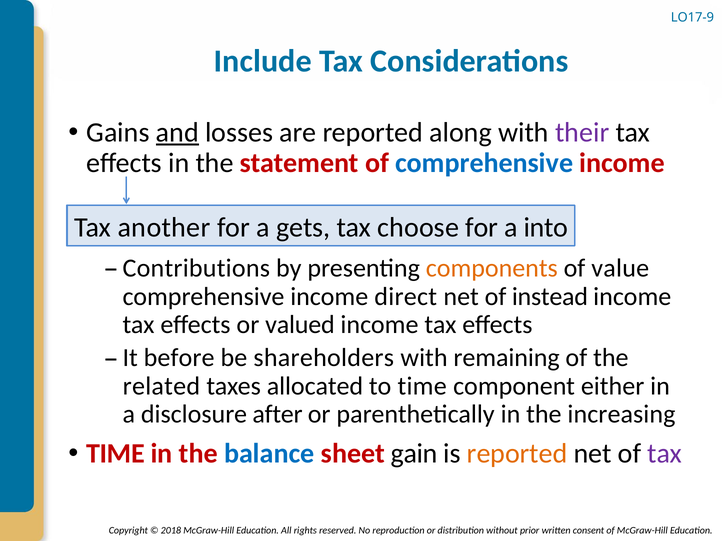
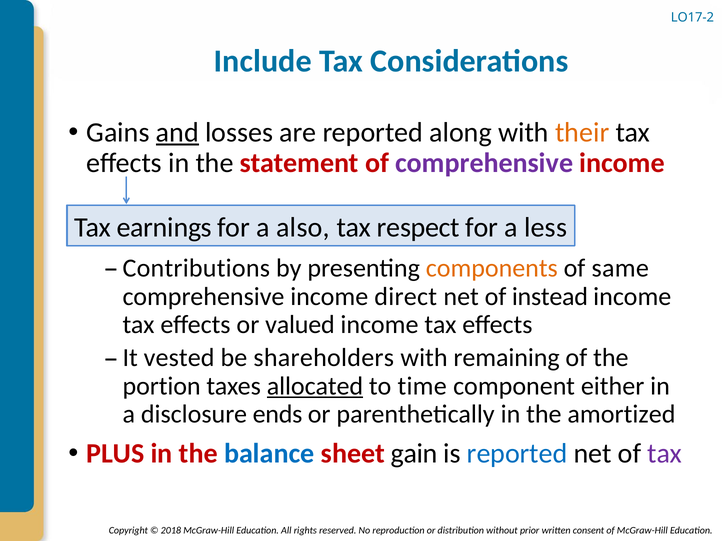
LO17-9: LO17-9 -> LO17-2
their colour: purple -> orange
comprehensive at (484, 163) colour: blue -> purple
another: another -> earnings
gets: gets -> also
choose: choose -> respect
into: into -> less
value: value -> same
before: before -> vested
related: related -> portion
allocated underline: none -> present
after: after -> ends
increasing: increasing -> amortized
TIME at (115, 454): TIME -> PLUS
reported at (517, 454) colour: orange -> blue
